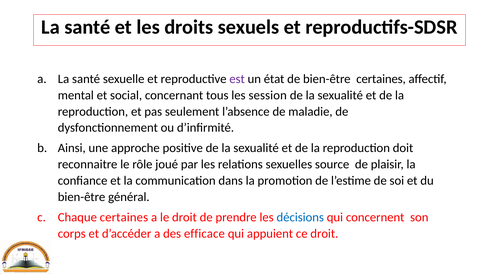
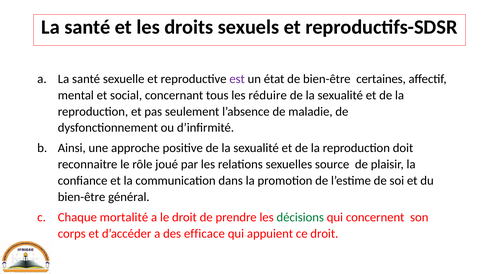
session: session -> réduire
Chaque certaines: certaines -> mortalité
décisions colour: blue -> green
